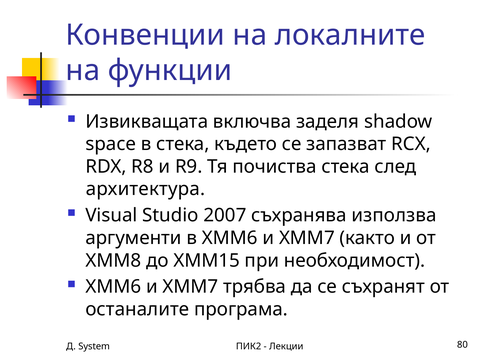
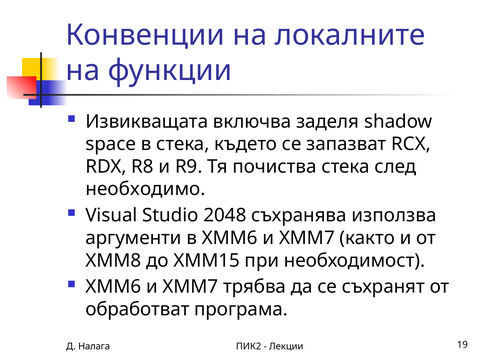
архитектура: архитектура -> необходимо
2007: 2007 -> 2048
останалите: останалите -> обработват
System: System -> Налага
80: 80 -> 19
